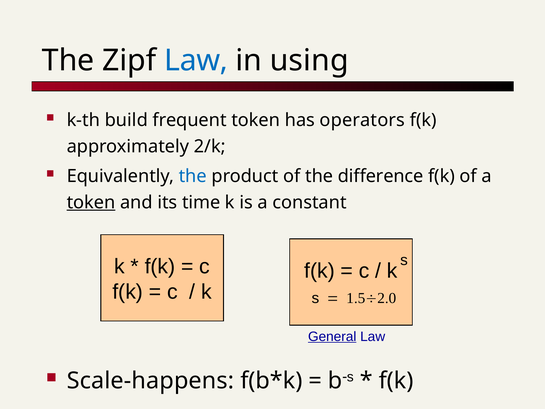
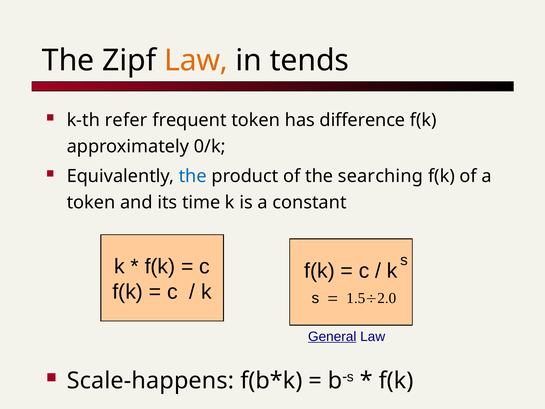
Law at (196, 60) colour: blue -> orange
using: using -> tends
build: build -> refer
operators: operators -> difference
2/k: 2/k -> 0/k
difference: difference -> searching
token at (91, 202) underline: present -> none
